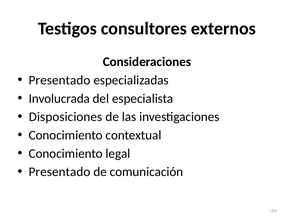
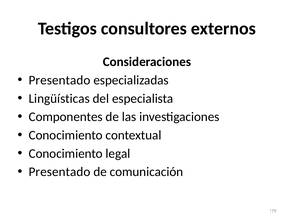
Involucrada: Involucrada -> Lingüísticas
Disposiciones: Disposiciones -> Componentes
